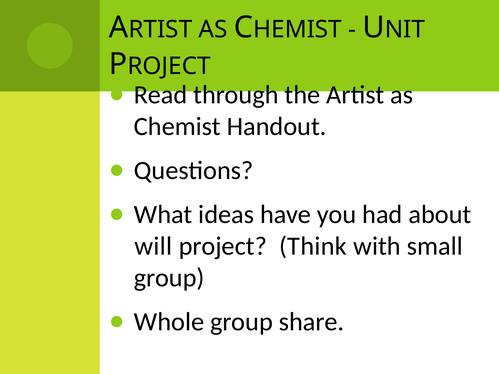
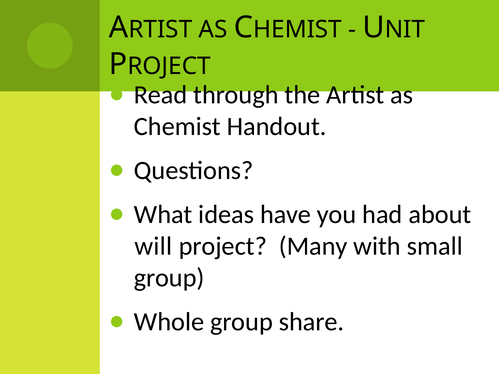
Think: Think -> Many
